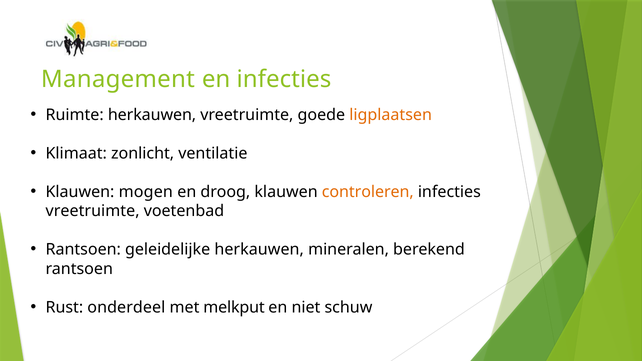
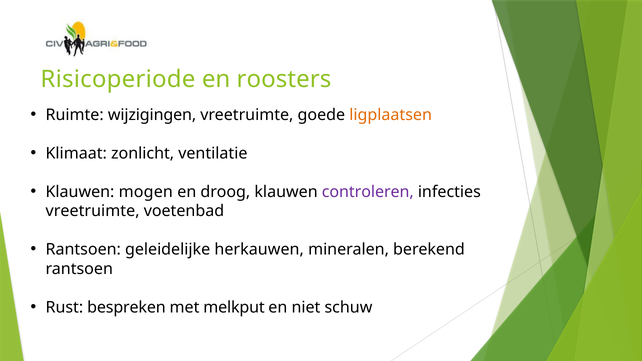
Management: Management -> Risicoperiode
en infecties: infecties -> roosters
Ruimte herkauwen: herkauwen -> wijzigingen
controleren colour: orange -> purple
onderdeel: onderdeel -> bespreken
